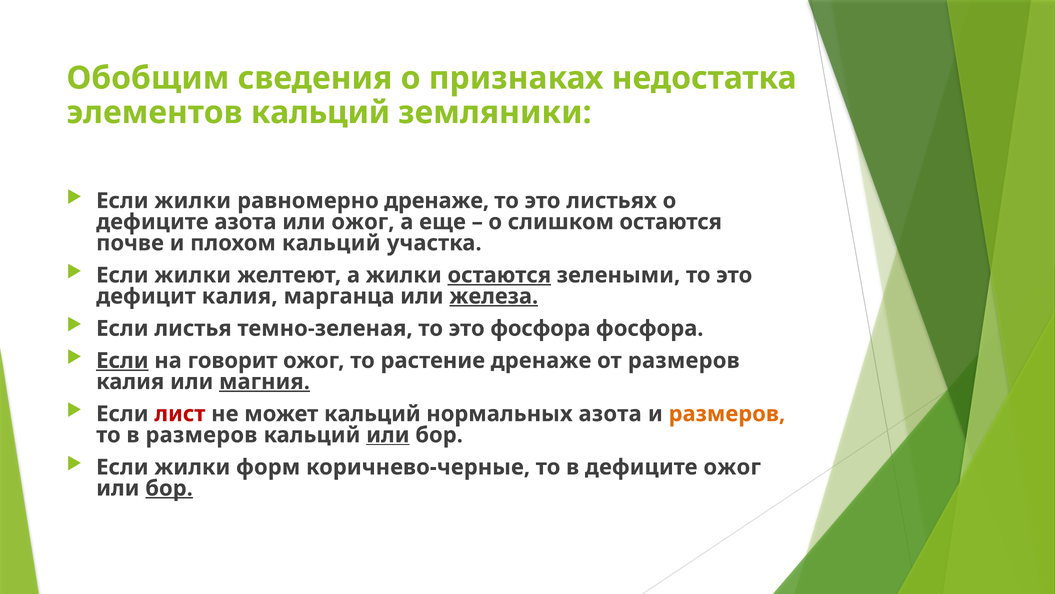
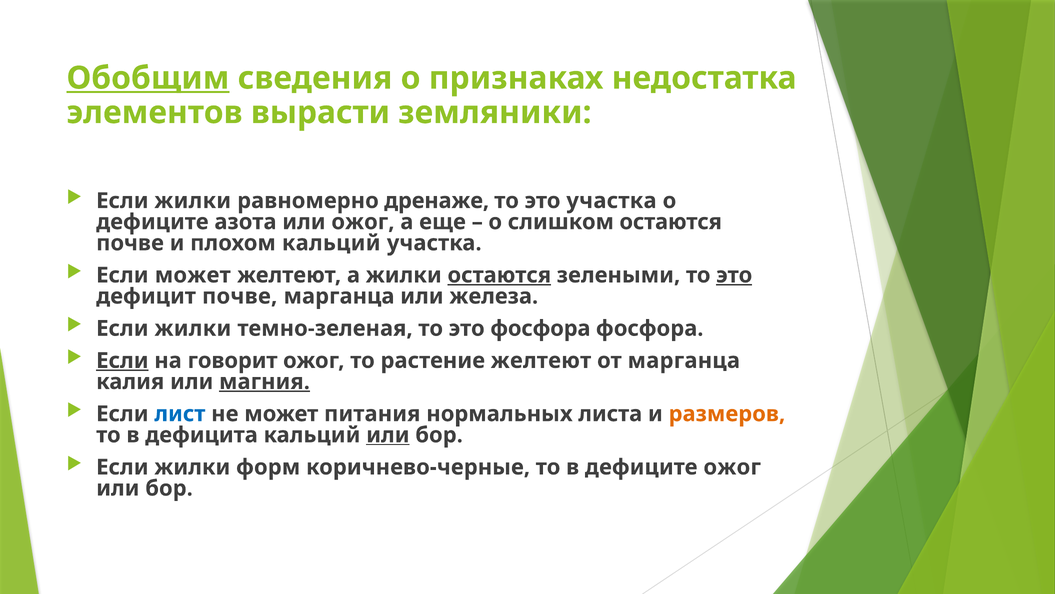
Обобщим underline: none -> present
элементов кальций: кальций -> вырасти
это листьях: листьях -> участка
жилки at (193, 275): жилки -> может
это at (734, 275) underline: none -> present
дефицит калия: калия -> почве
железа underline: present -> none
листья at (193, 328): листья -> жилки
растение дренаже: дренаже -> желтеют
от размеров: размеров -> марганца
лист colour: red -> blue
может кальций: кальций -> питания
нормальных азота: азота -> листа
в размеров: размеров -> дефицита
бор at (169, 488) underline: present -> none
